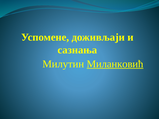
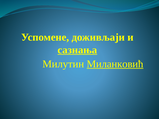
сазнања underline: none -> present
